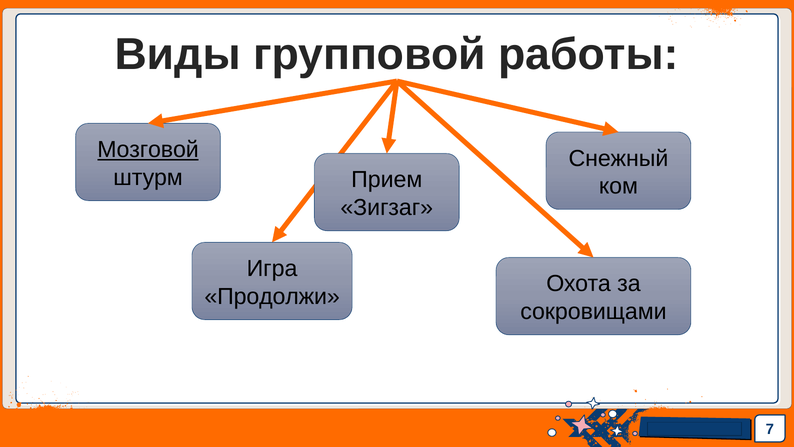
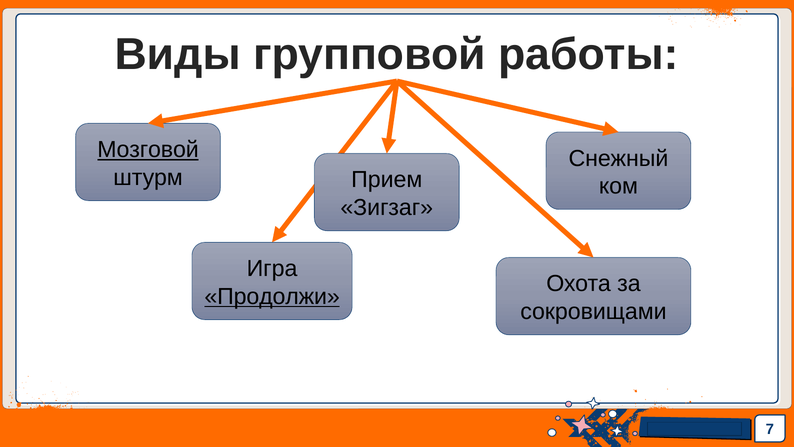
Продолжи underline: none -> present
